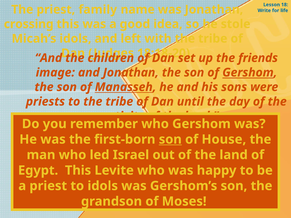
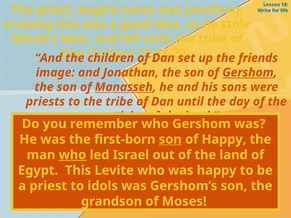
family: family -> begins
of House: House -> Happy
who at (73, 155) underline: none -> present
